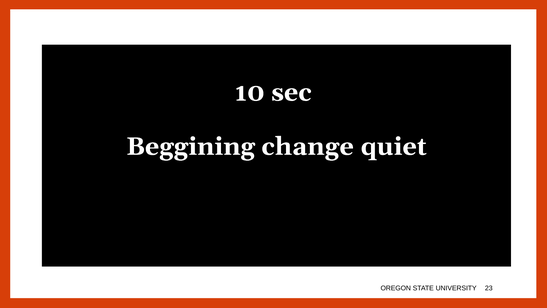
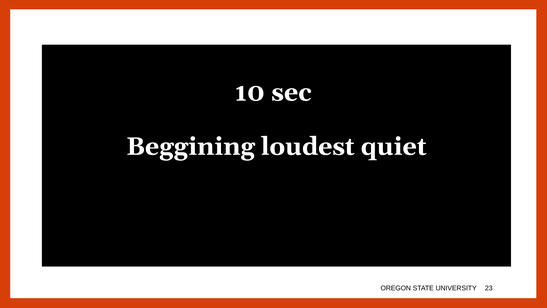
change: change -> loudest
